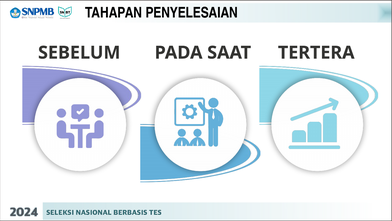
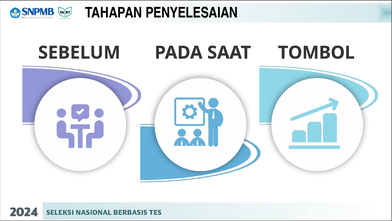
TERTERA: TERTERA -> TOMBOL
